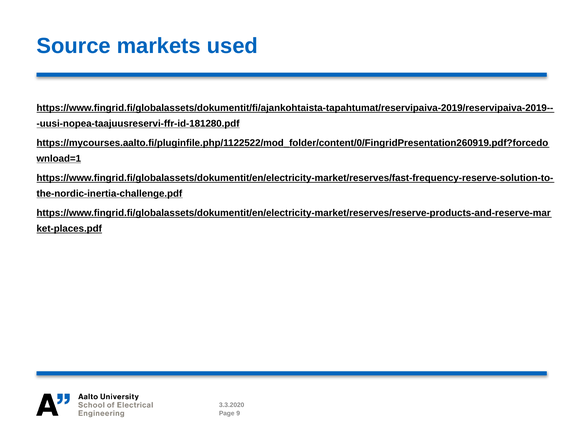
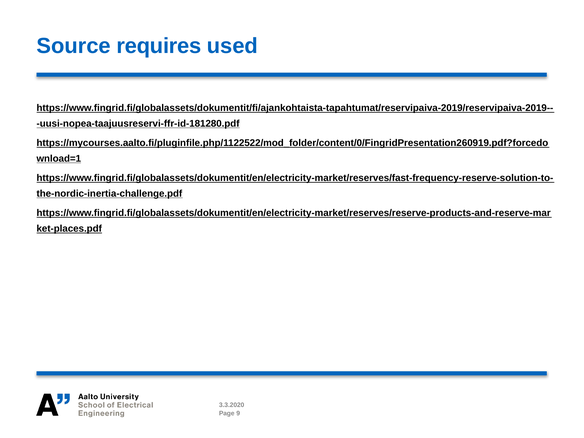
markets: markets -> requires
